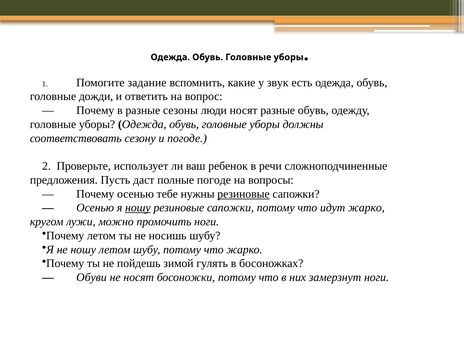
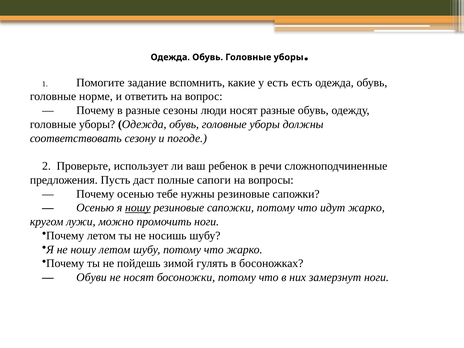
у звук: звук -> есть
дожди: дожди -> норме
полные погоде: погоде -> сапоги
резиновые at (244, 194) underline: present -> none
